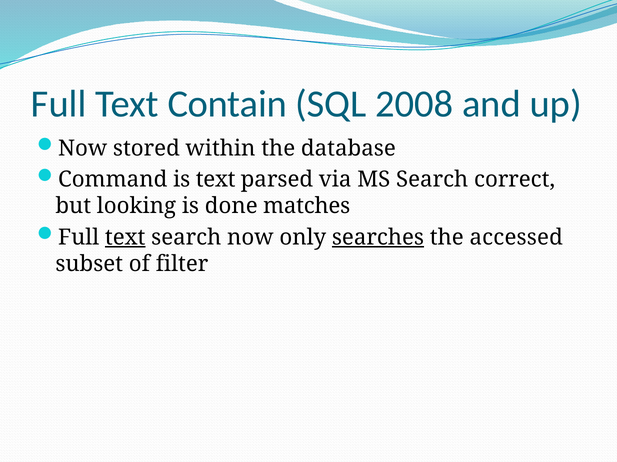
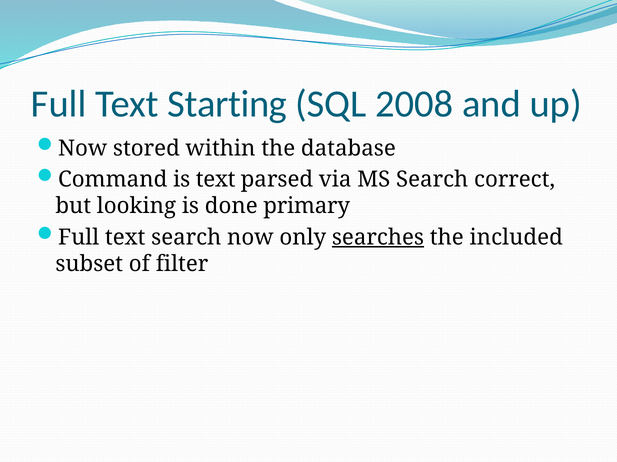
Contain: Contain -> Starting
matches: matches -> primary
text at (125, 238) underline: present -> none
accessed: accessed -> included
